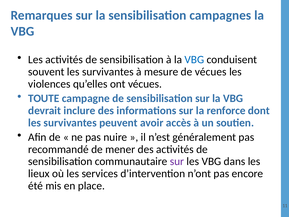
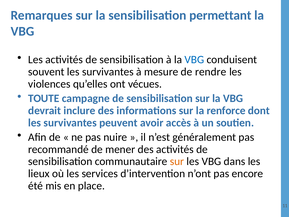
campagnes: campagnes -> permettant
de vécues: vécues -> rendre
sur at (177, 161) colour: purple -> orange
